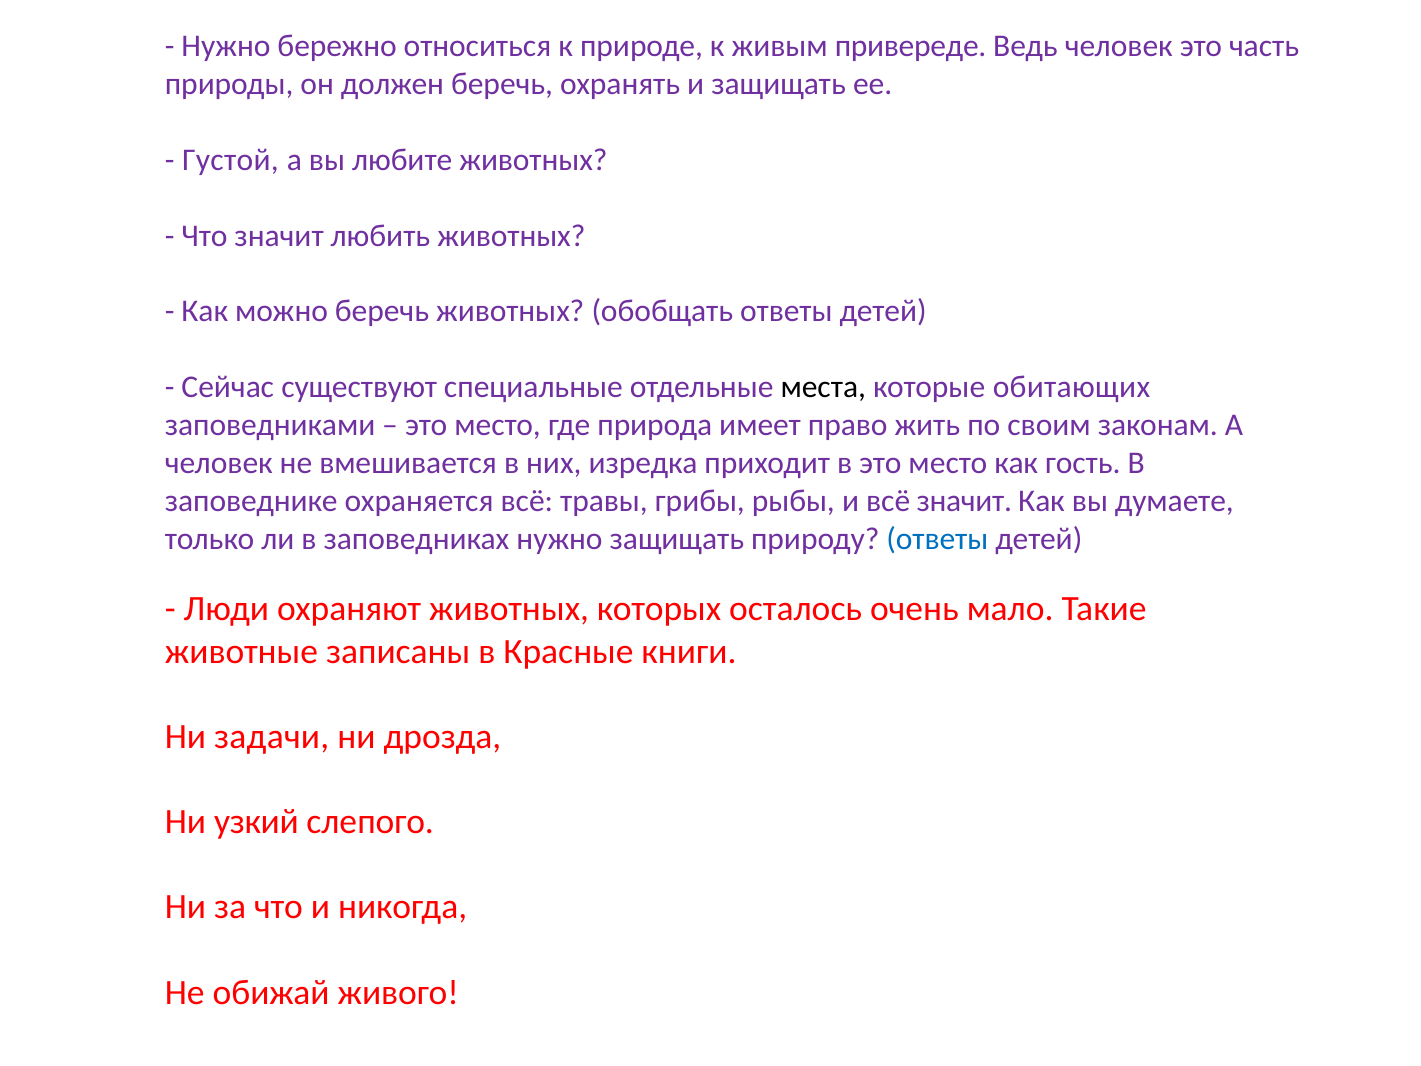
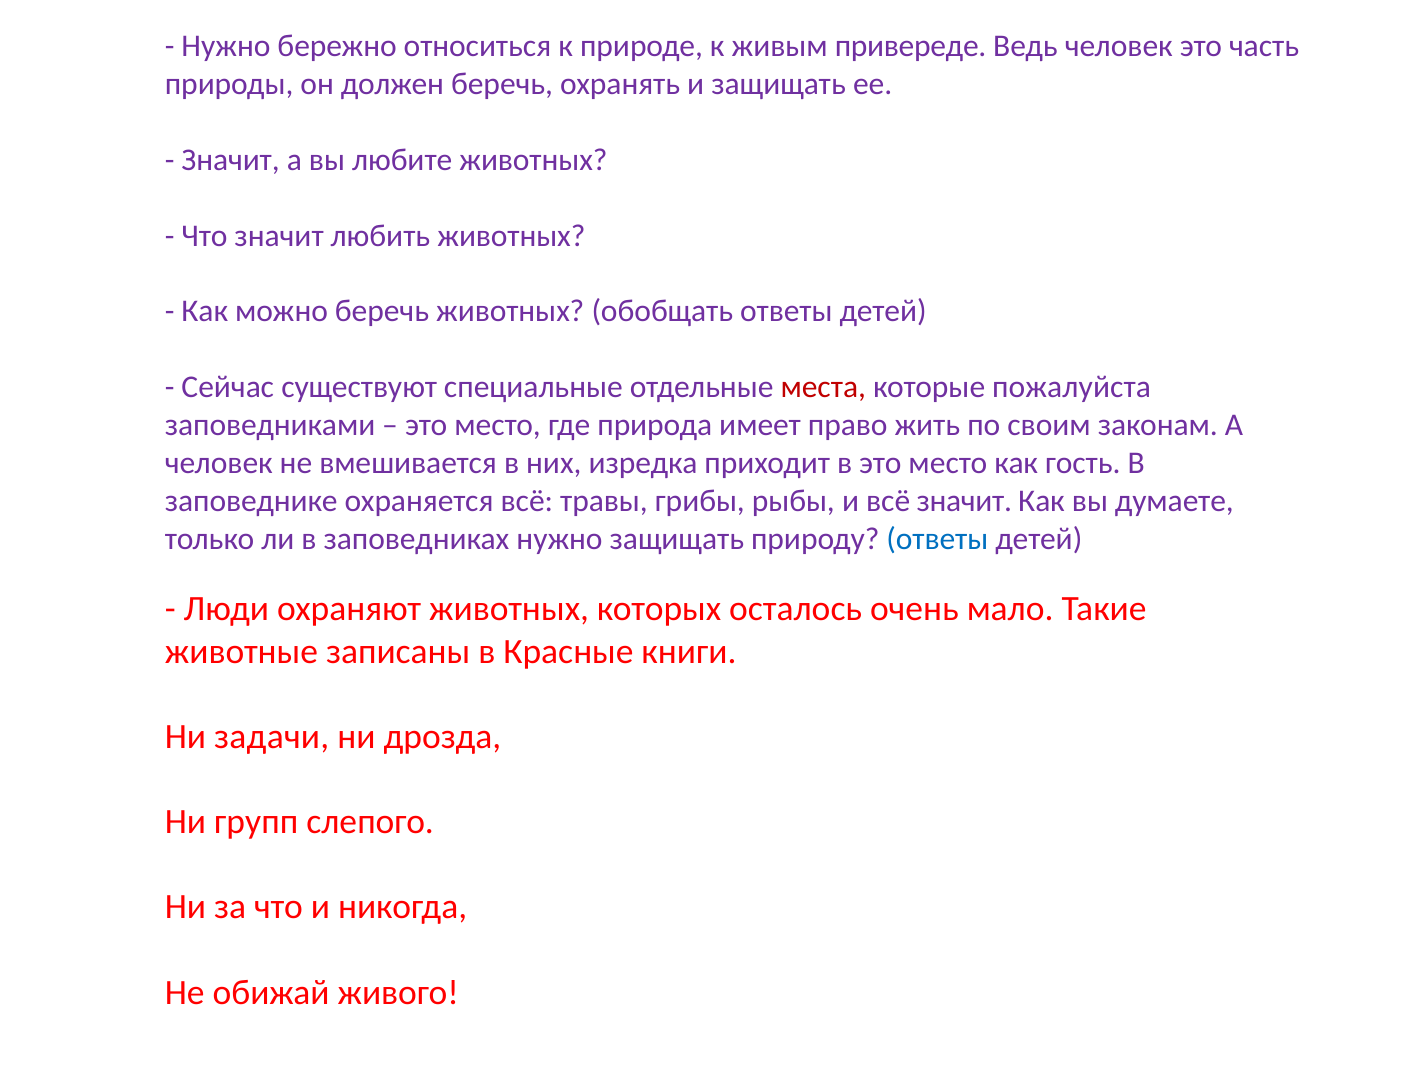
Густой at (230, 160): Густой -> Значит
места colour: black -> red
обитающих: обитающих -> пожалуйста
узкий: узкий -> групп
